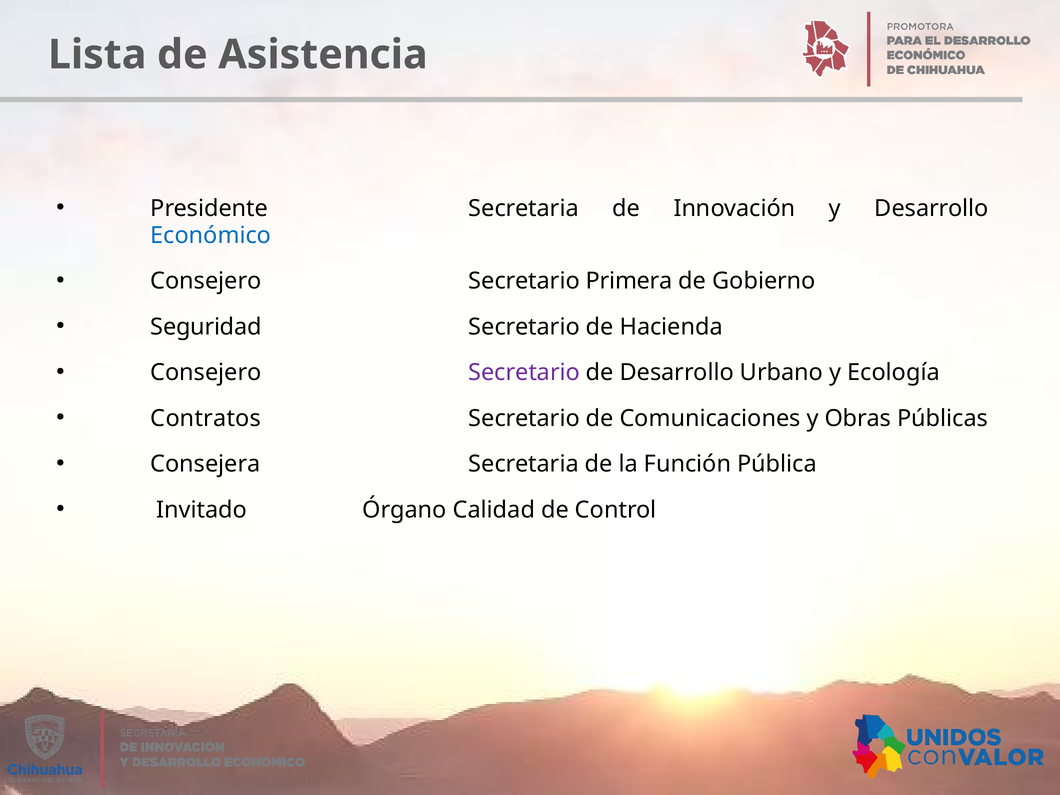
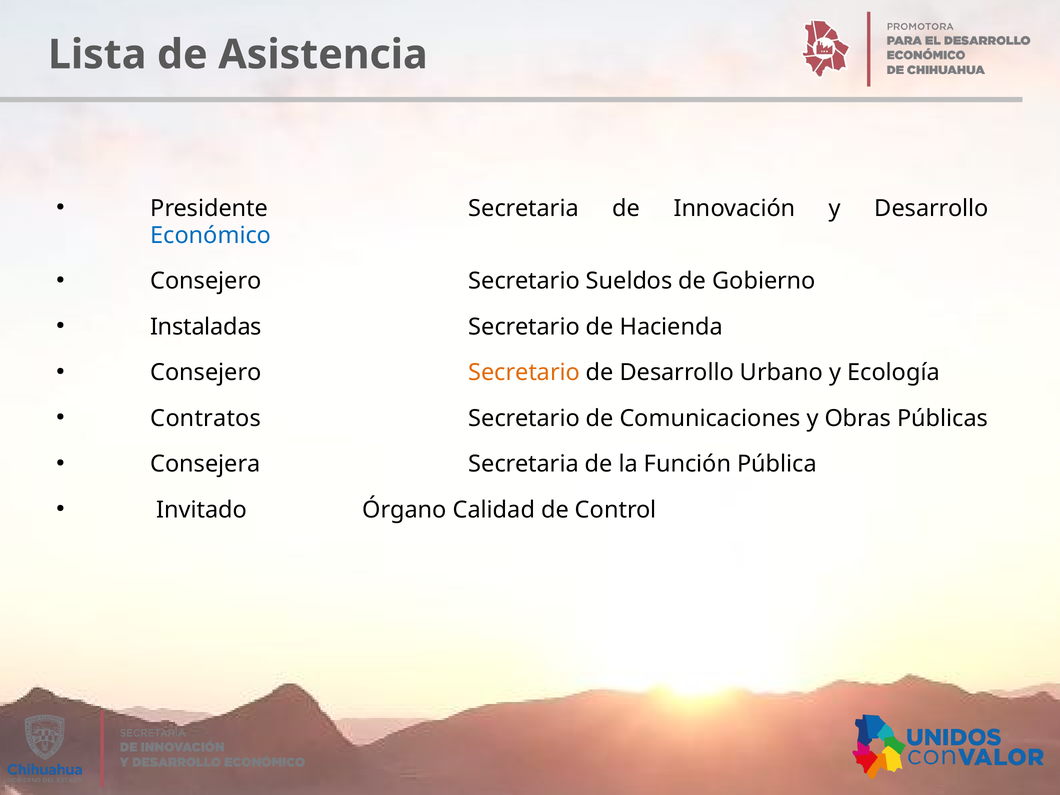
Primera: Primera -> Sueldos
Seguridad: Seguridad -> Instaladas
Secretario at (524, 373) colour: purple -> orange
